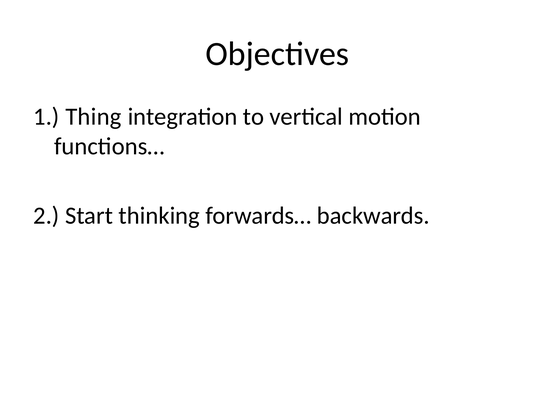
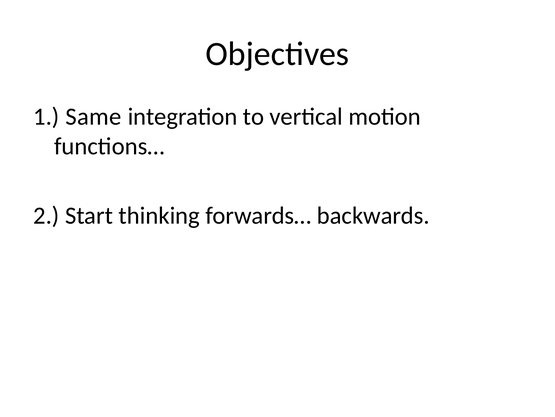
Thing: Thing -> Same
